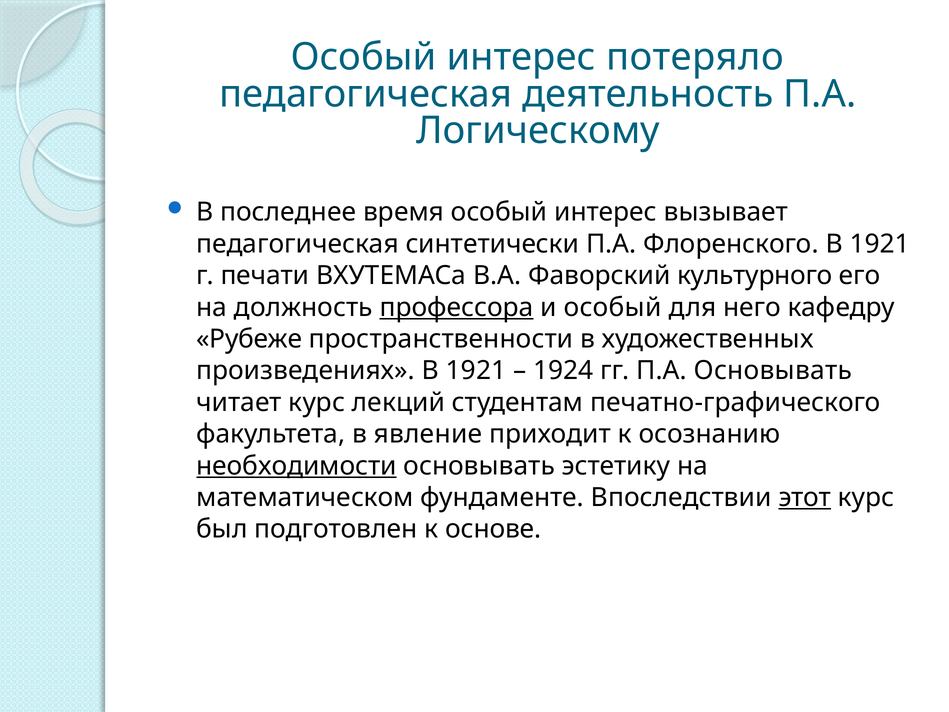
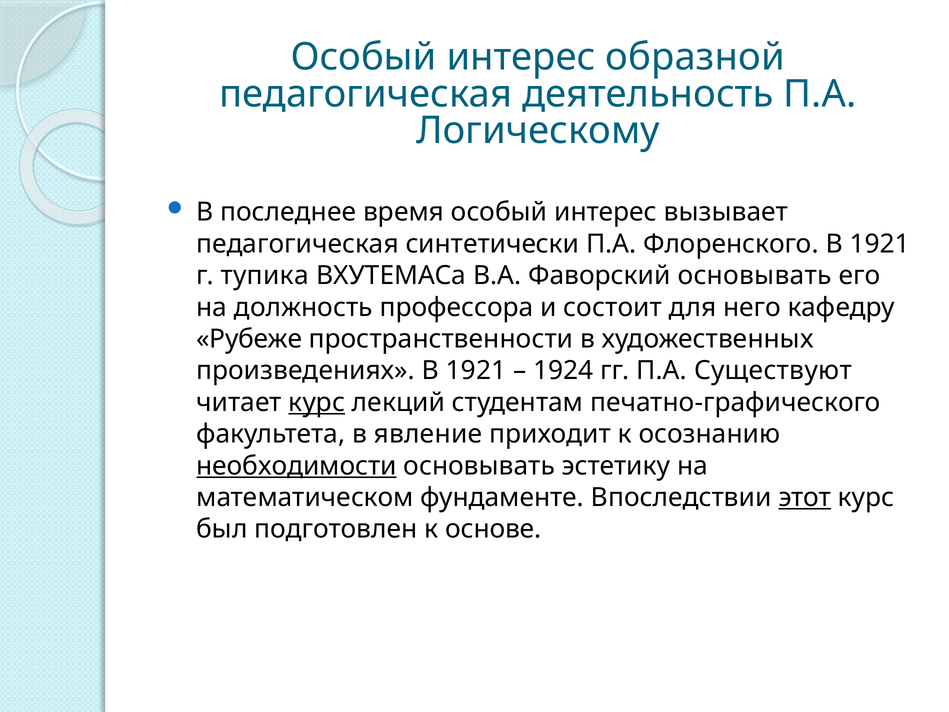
потеряло: потеряло -> образной
печати: печати -> тупика
Фаворский культурного: культурного -> основывать
профессора underline: present -> none
и особый: особый -> состоит
П.А Основывать: Основывать -> Существуют
курс at (317, 402) underline: none -> present
